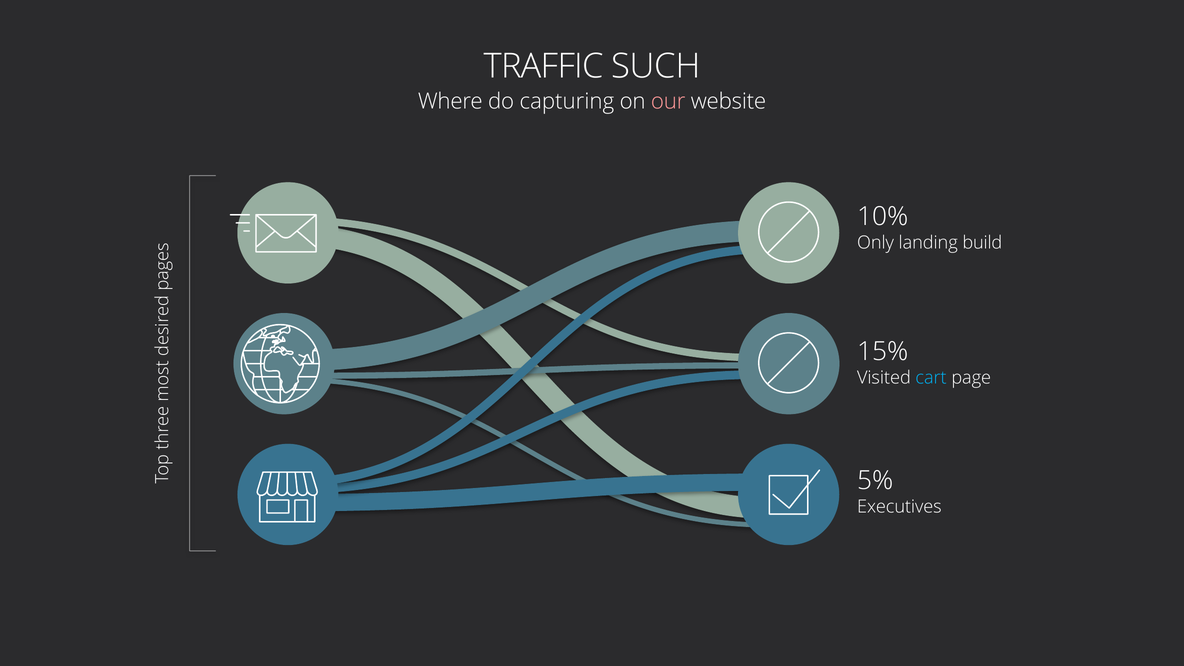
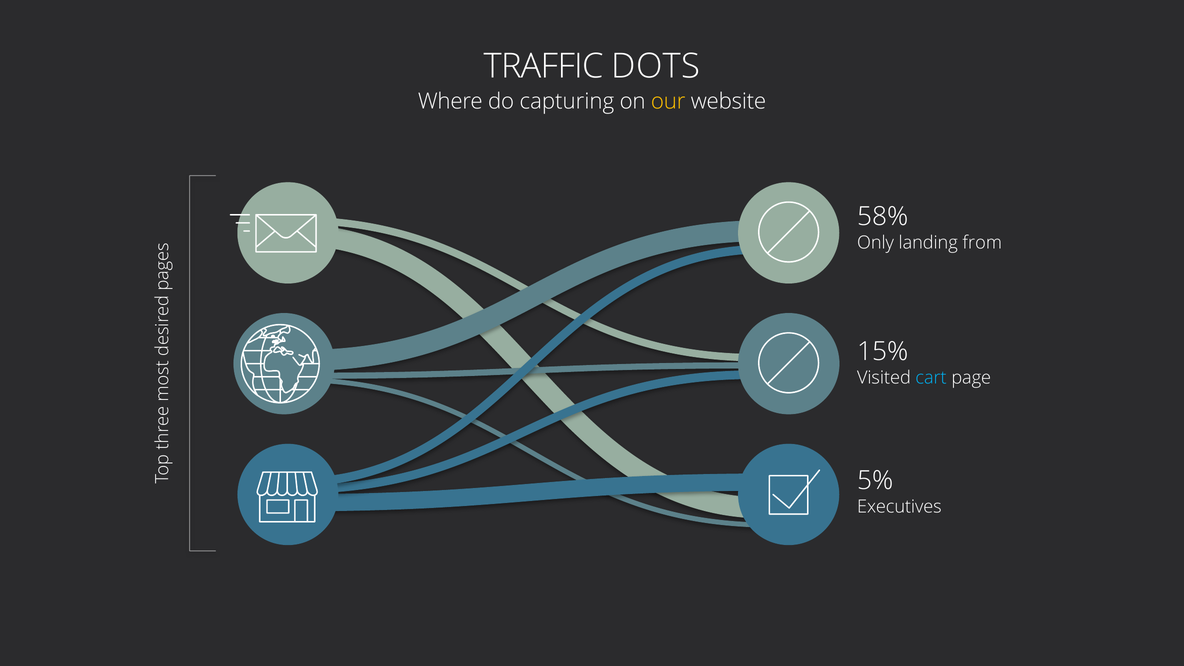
SUCH: SUCH -> DOTS
our colour: pink -> yellow
10%: 10% -> 58%
build: build -> from
